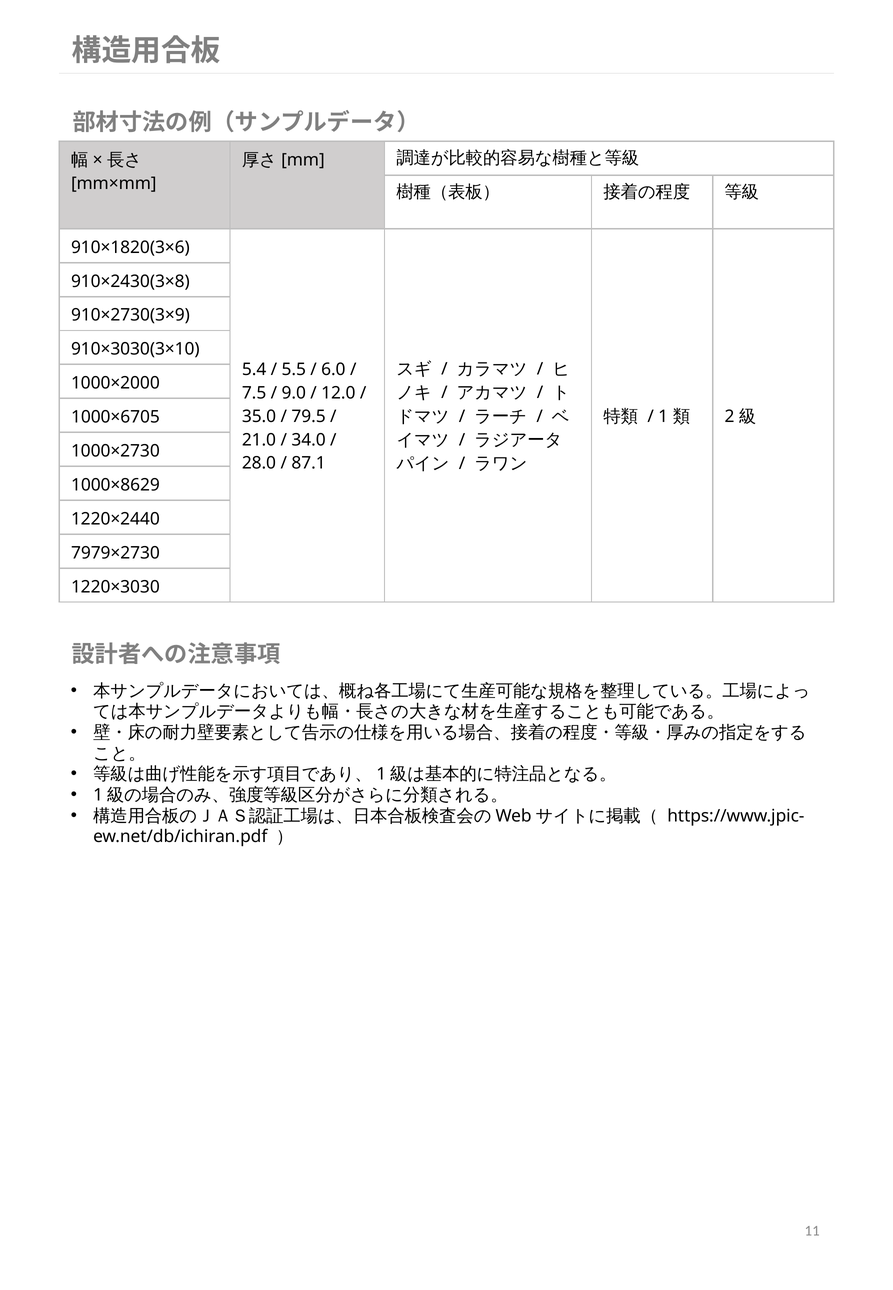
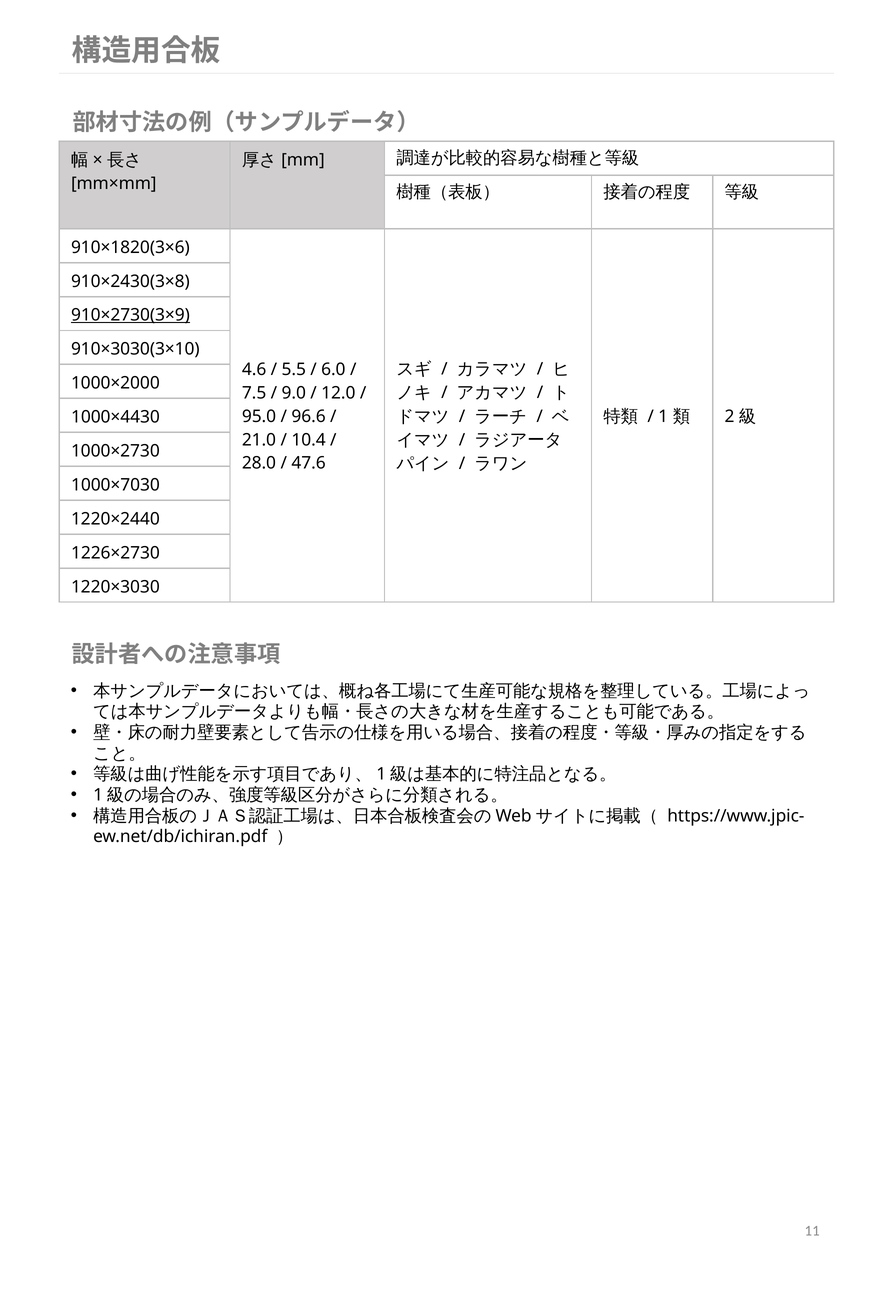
910×2730(3×9 underline: none -> present
5.4: 5.4 -> 4.6
35.0: 35.0 -> 95.0
79.5: 79.5 -> 96.6
1000×6705: 1000×6705 -> 1000×4430
34.0: 34.0 -> 10.4
87.1: 87.1 -> 47.6
1000×8629: 1000×8629 -> 1000×7030
7979×2730: 7979×2730 -> 1226×2730
